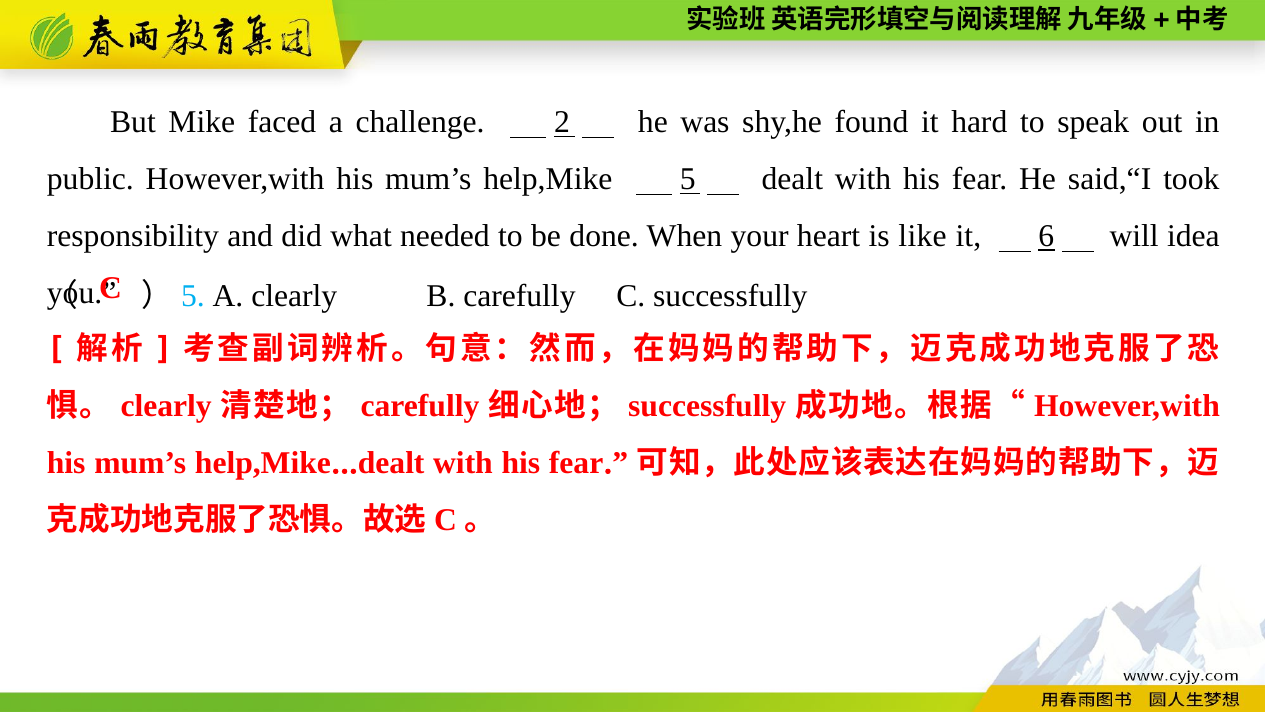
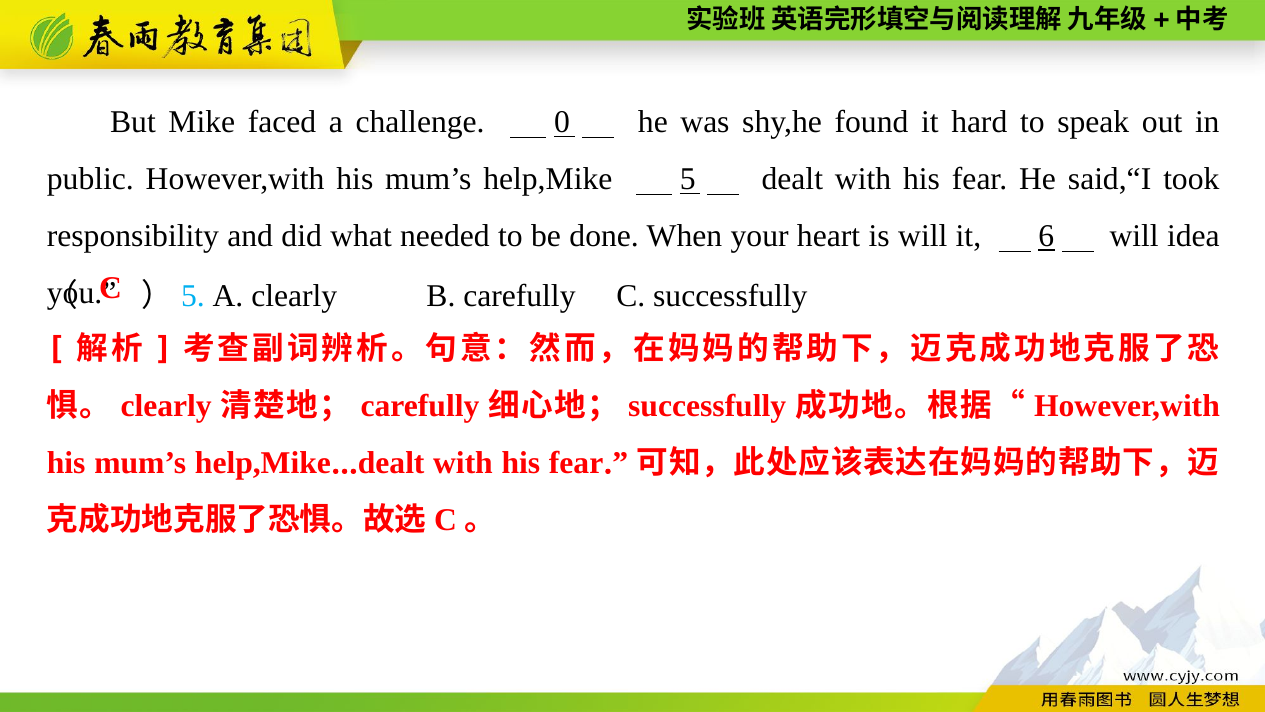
2: 2 -> 0
is like: like -> will
